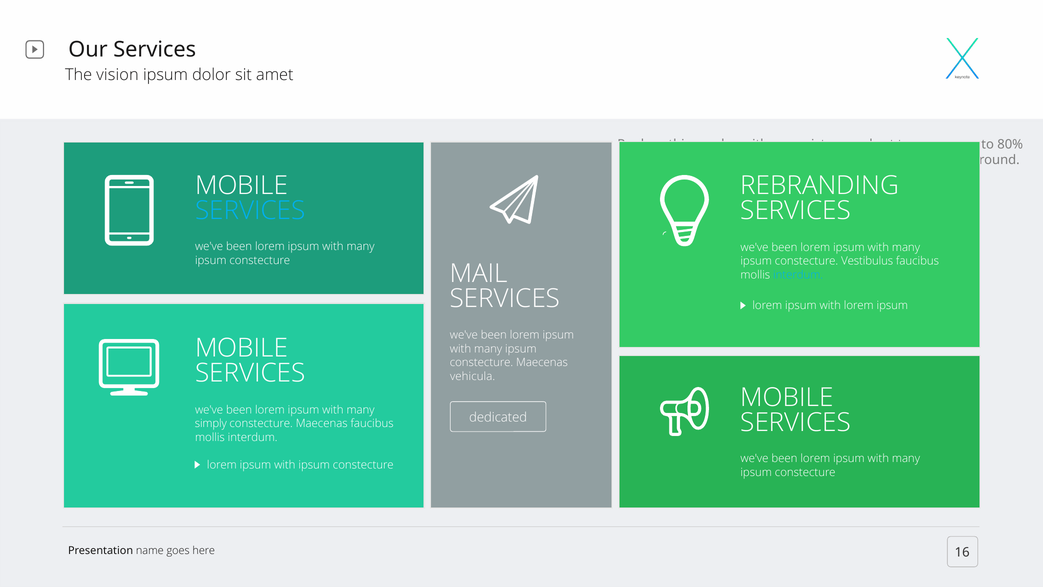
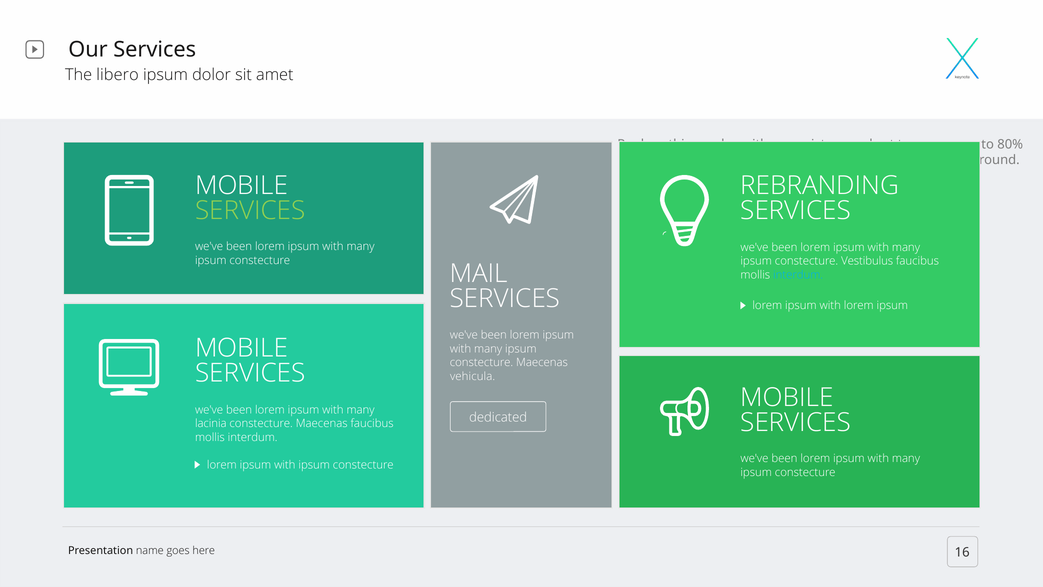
vision: vision -> libero
SERVICES at (250, 210) colour: light blue -> light green
simply at (211, 423): simply -> lacinia
